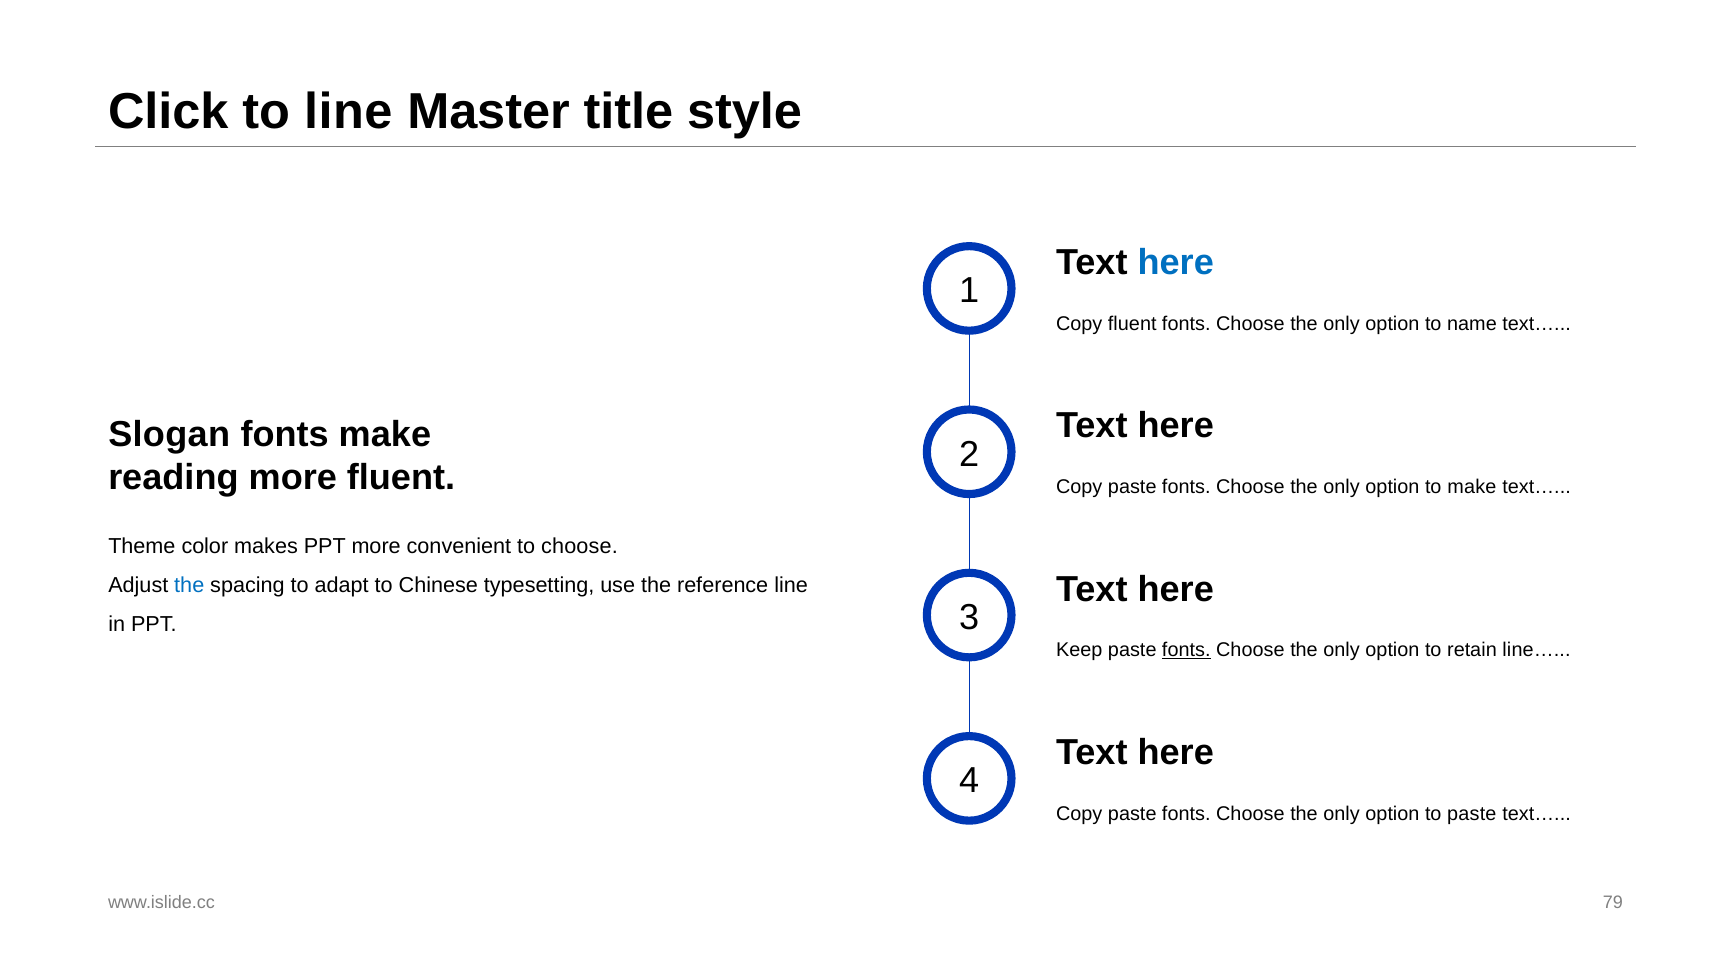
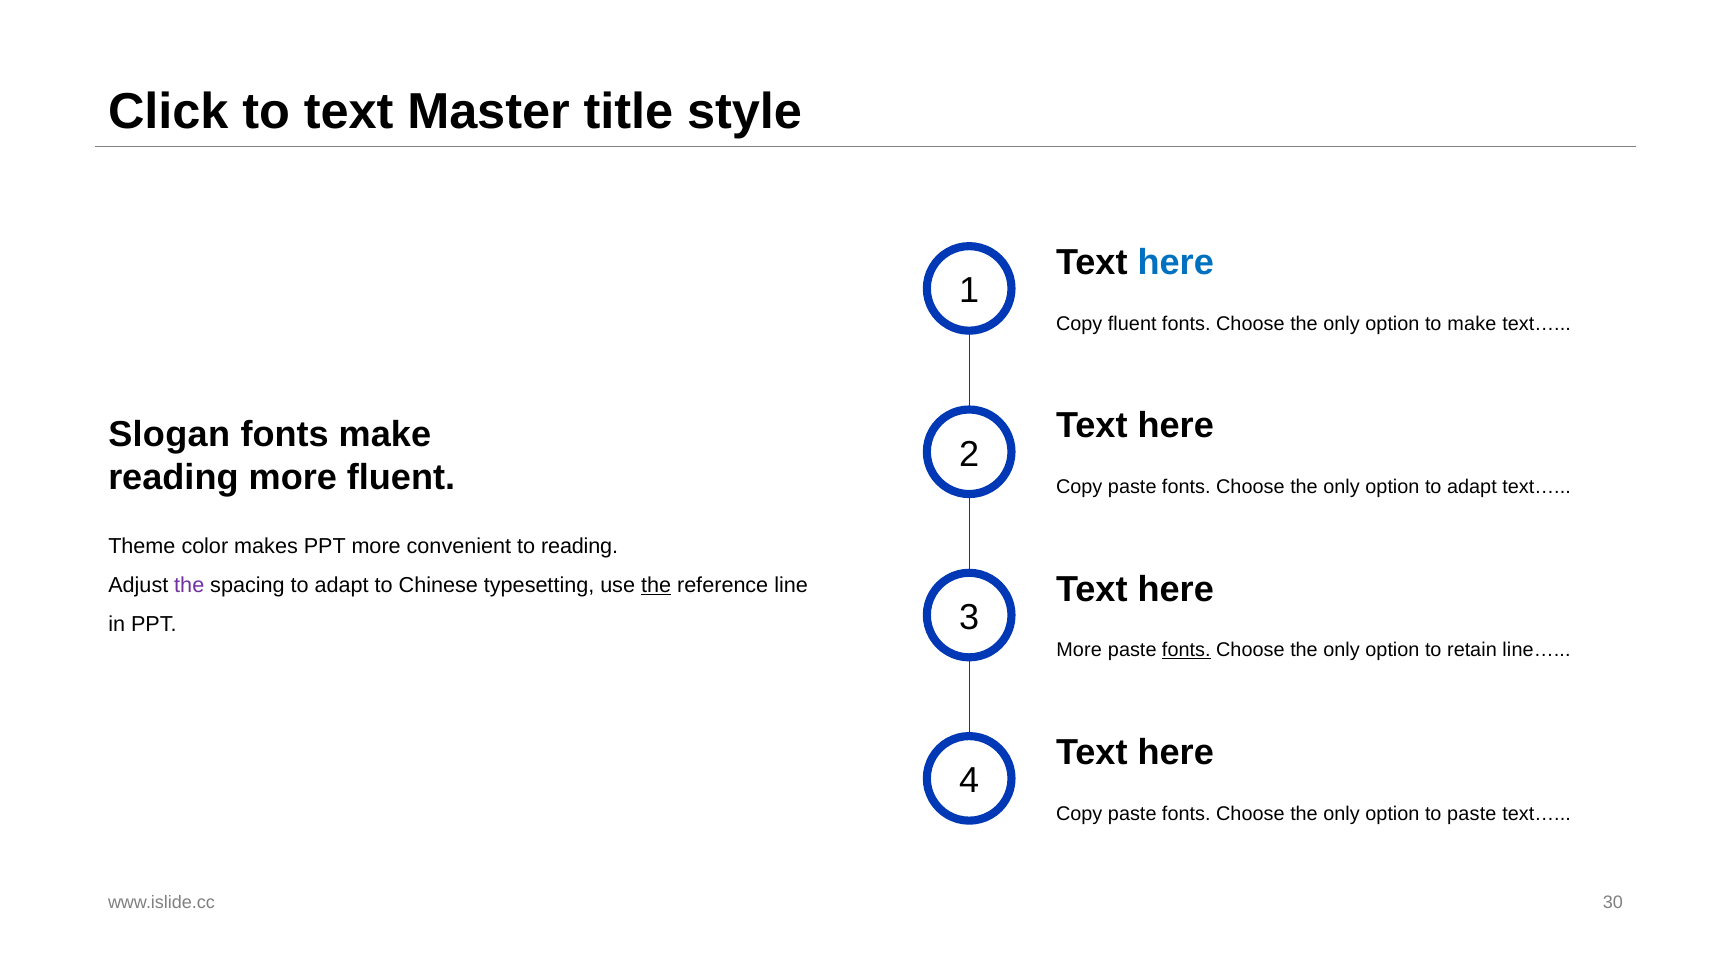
to line: line -> text
to name: name -> make
option to make: make -> adapt
to choose: choose -> reading
the at (189, 585) colour: blue -> purple
the at (656, 585) underline: none -> present
Keep at (1079, 650): Keep -> More
79: 79 -> 30
